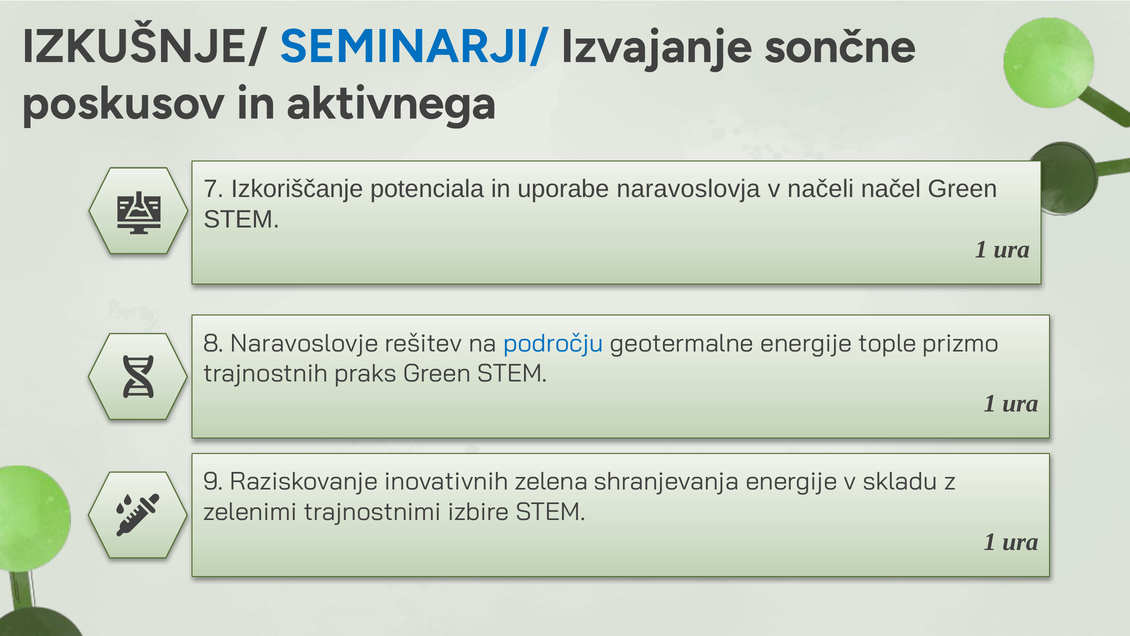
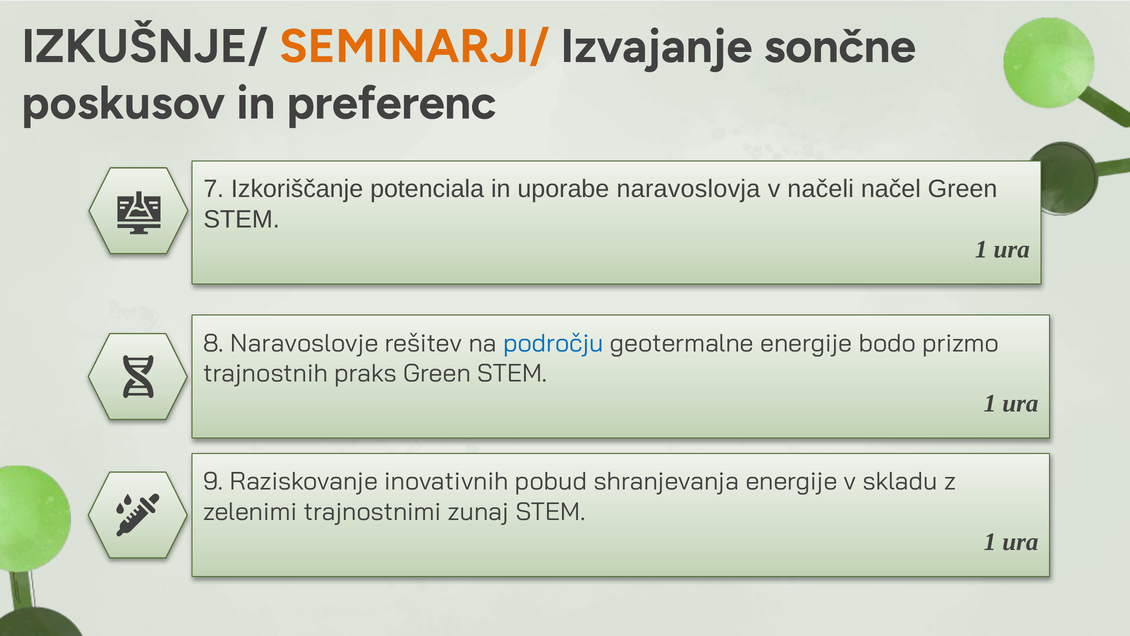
SEMINARJI/ colour: blue -> orange
aktivnega: aktivnega -> preferenc
tople: tople -> bodo
zelena: zelena -> pobud
izbire: izbire -> zunaj
